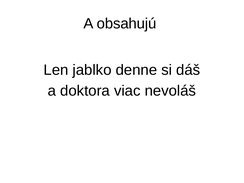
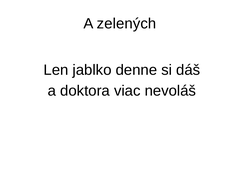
obsahujú: obsahujú -> zelených
